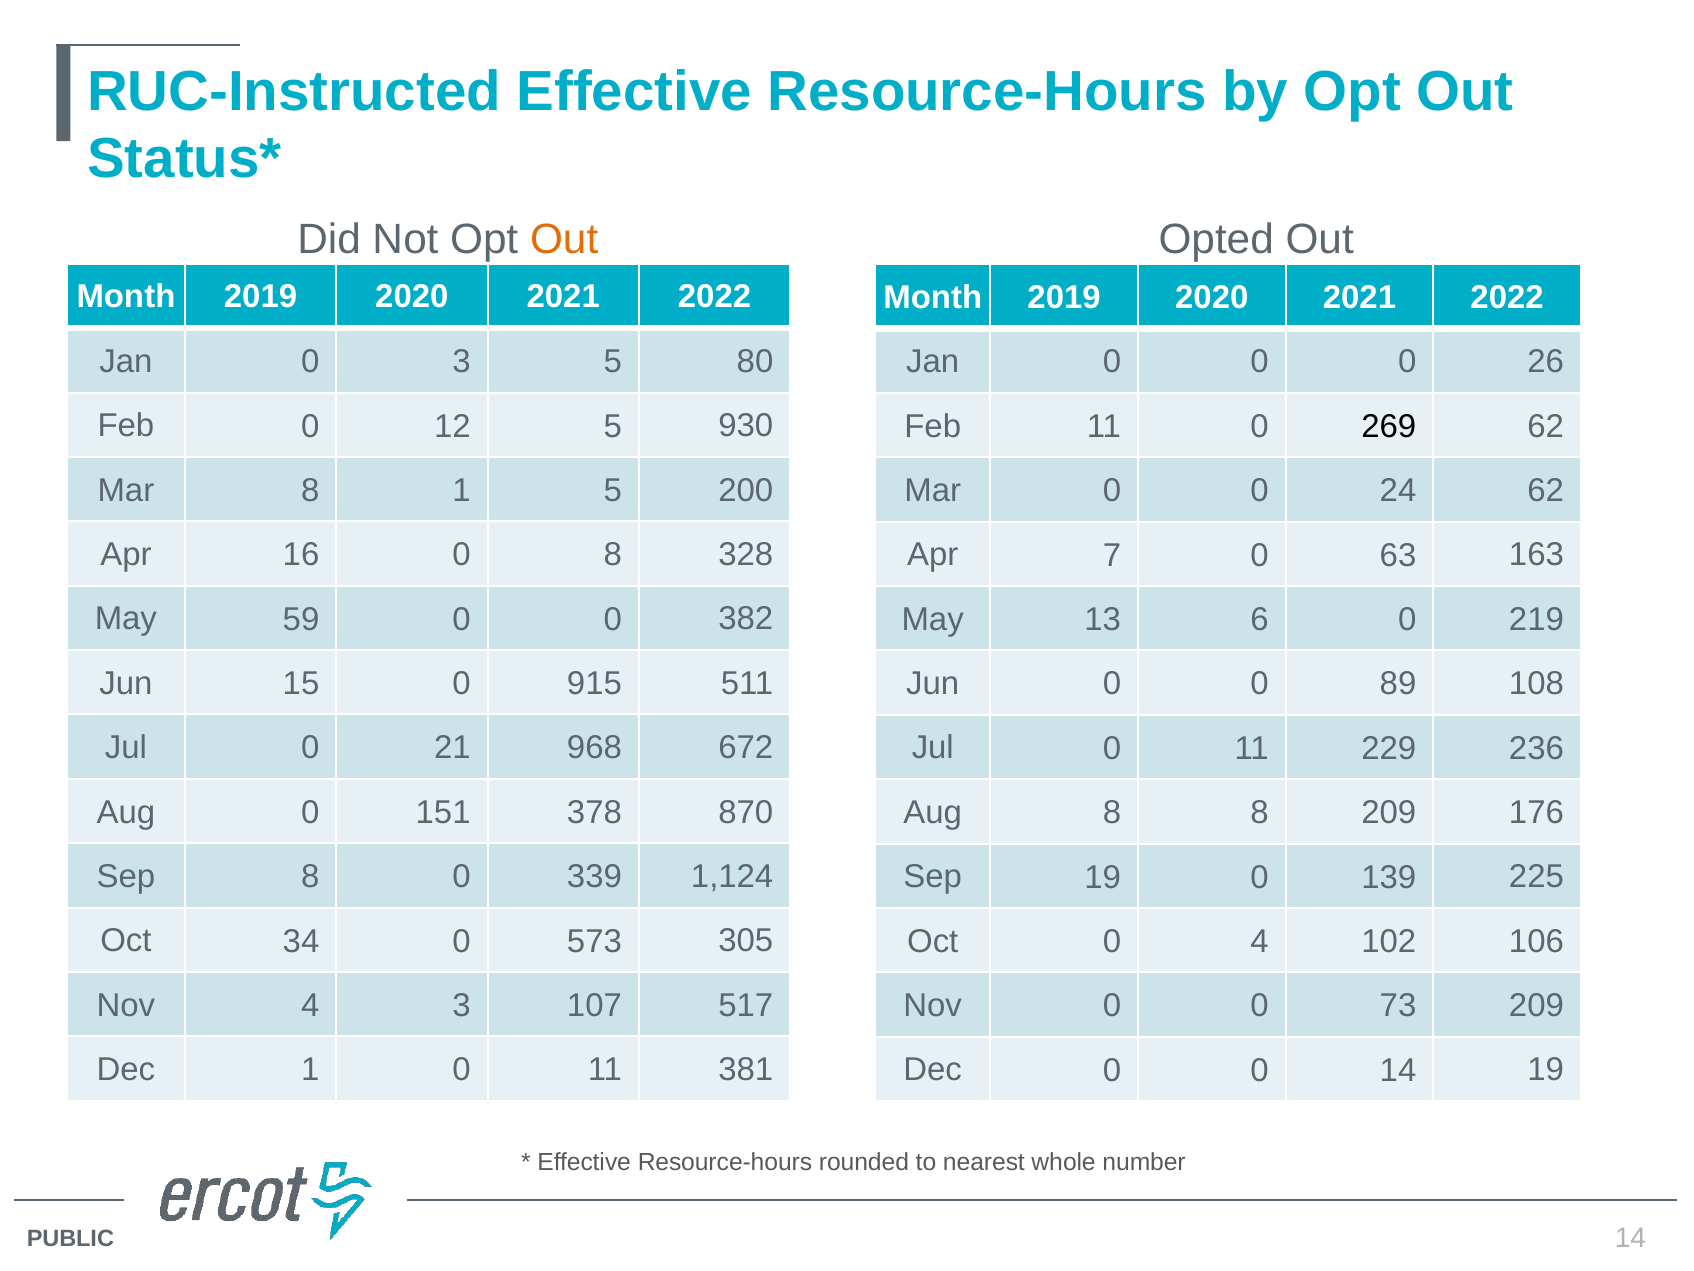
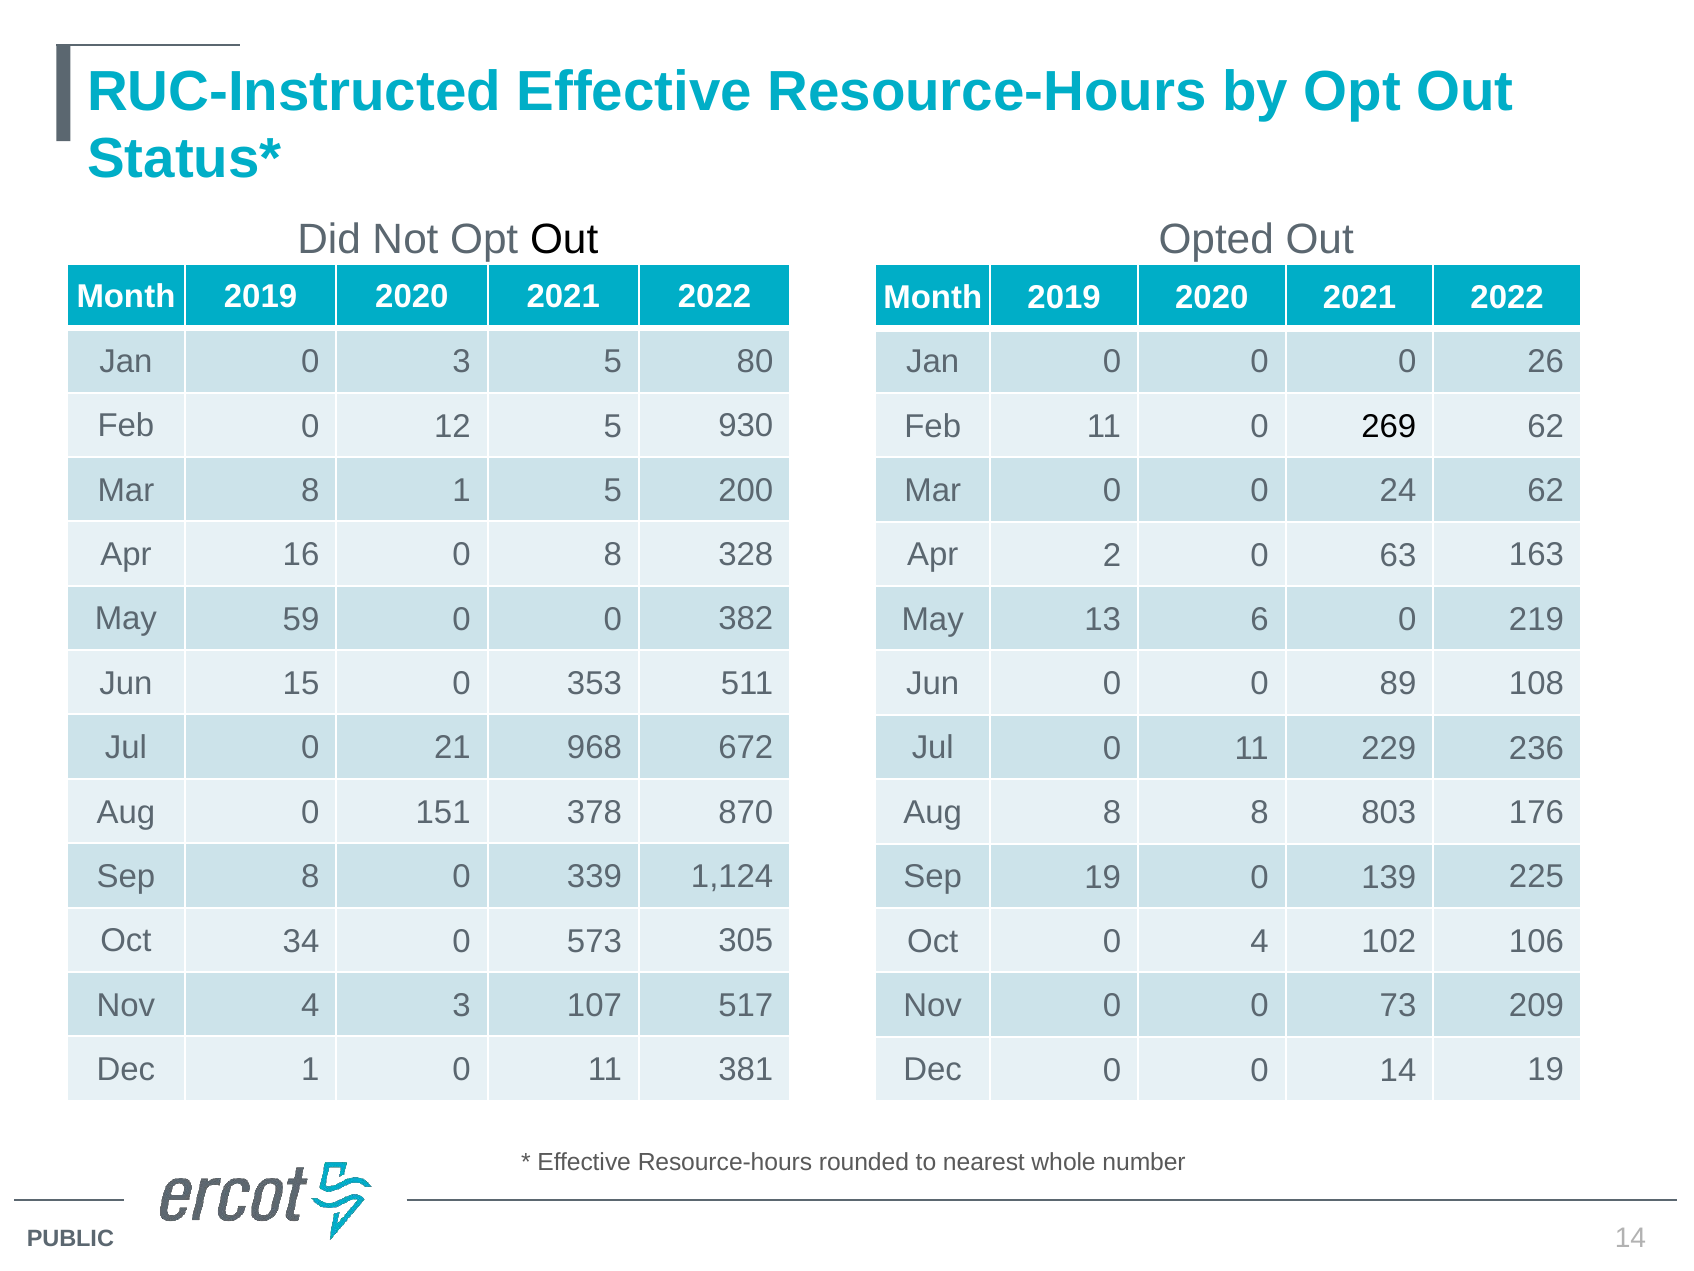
Out at (564, 240) colour: orange -> black
7: 7 -> 2
915: 915 -> 353
8 209: 209 -> 803
